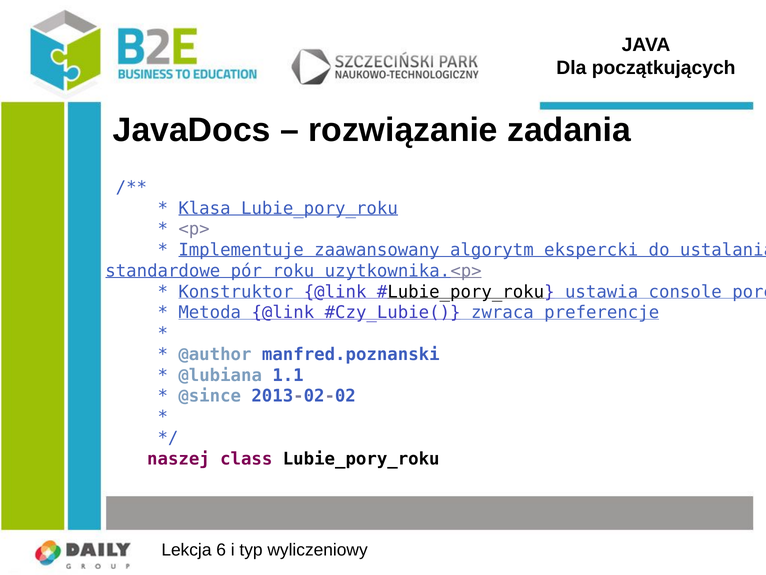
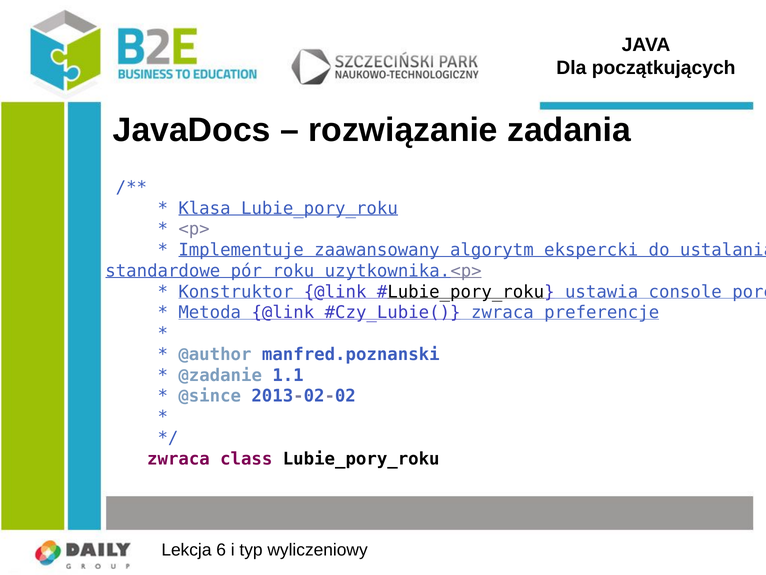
@lubiana: @lubiana -> @zadanie
naszej at (178, 458): naszej -> zwraca
